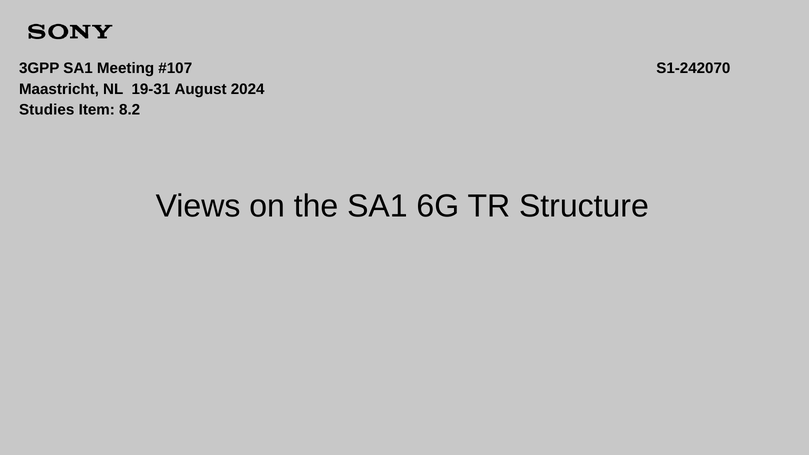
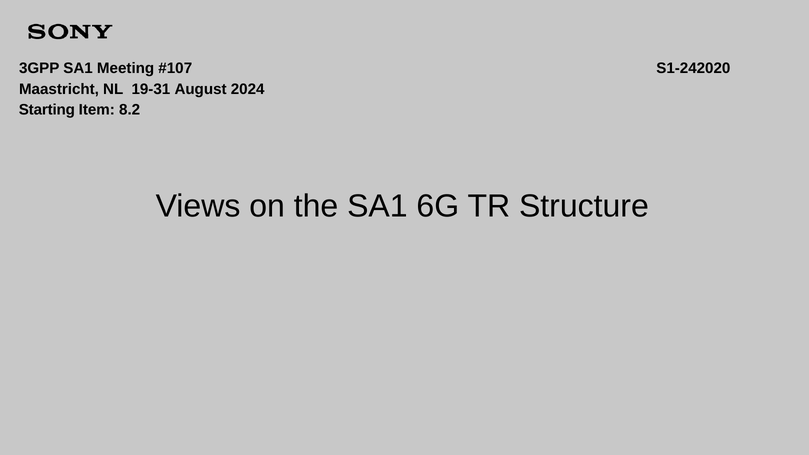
S1-242070: S1-242070 -> S1-242020
Studies: Studies -> Starting
